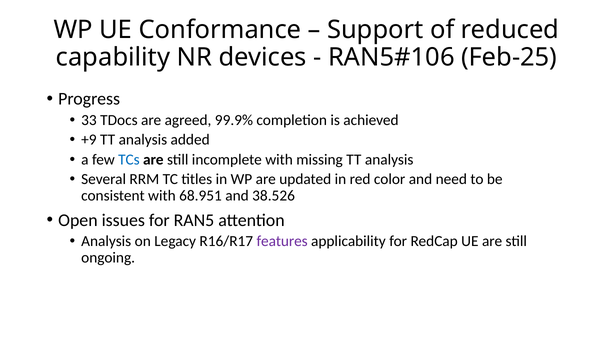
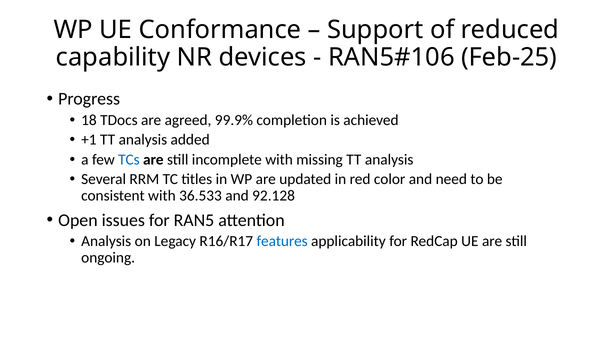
33: 33 -> 18
+9: +9 -> +1
68.951: 68.951 -> 36.533
38.526: 38.526 -> 92.128
features colour: purple -> blue
